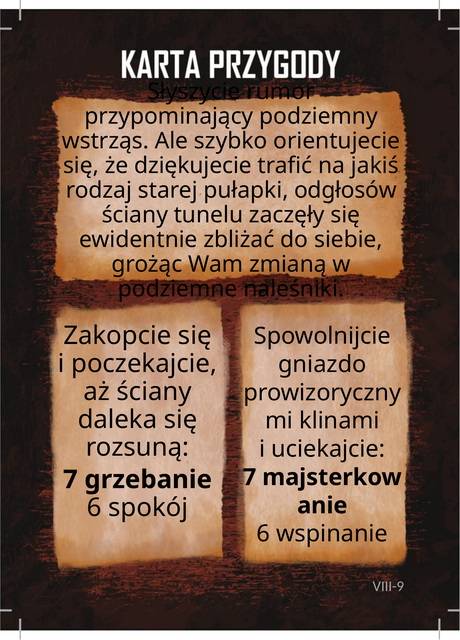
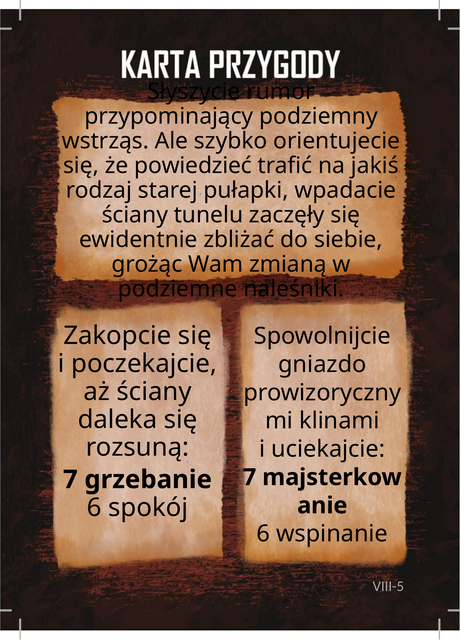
dziękujecie: dziękujecie -> powiedzieć
odgłosów: odgłosów -> wpadacie
VIII-9: VIII-9 -> VIII-5
